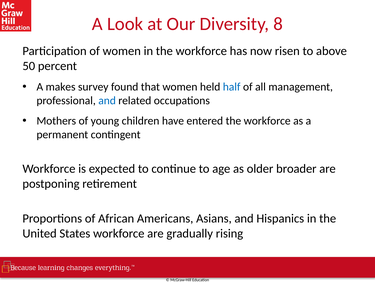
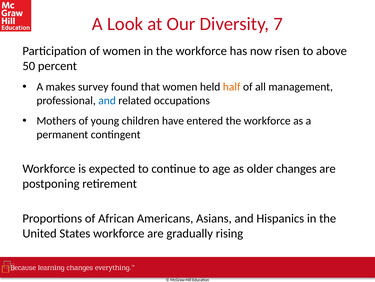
8: 8 -> 7
half colour: blue -> orange
broader: broader -> changes
